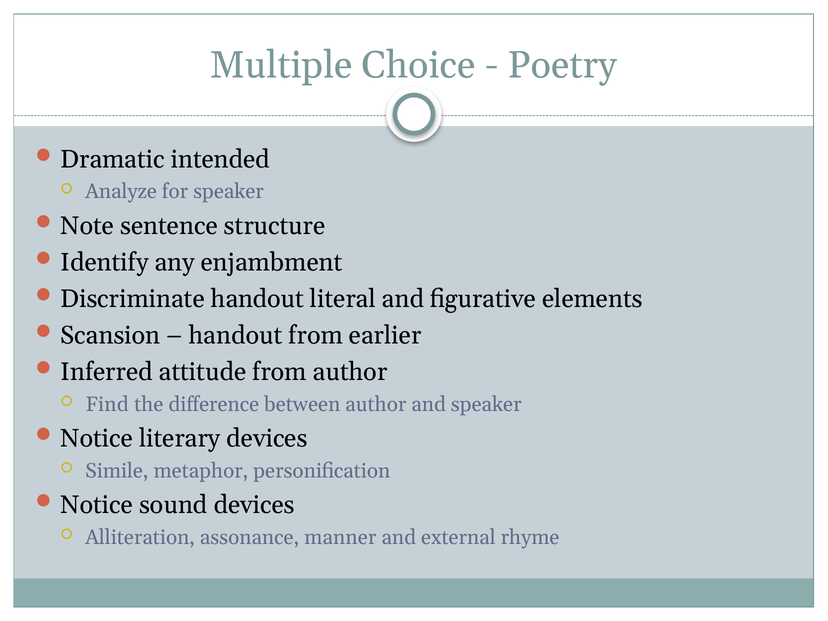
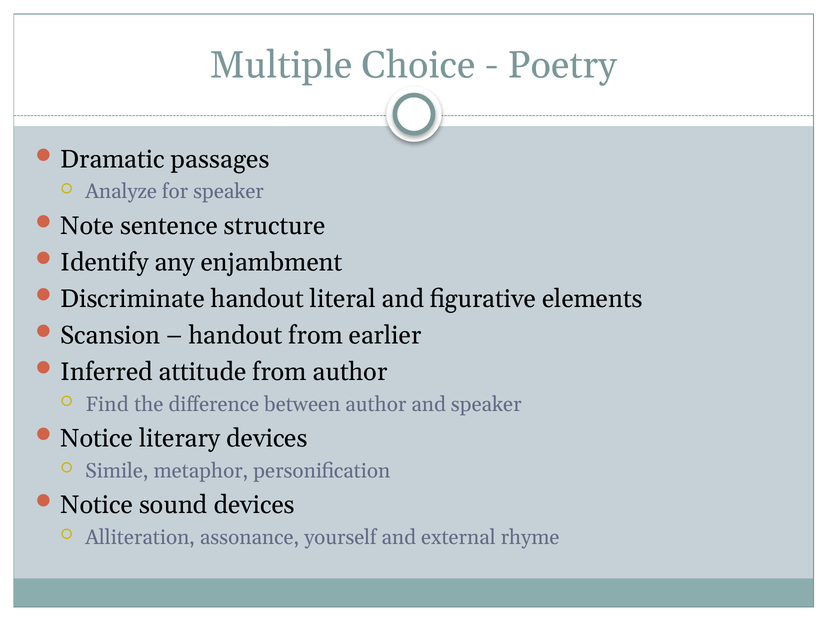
intended: intended -> passages
manner: manner -> yourself
